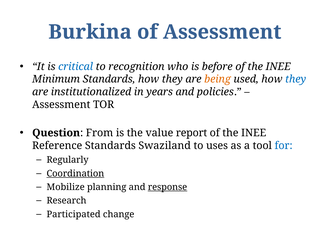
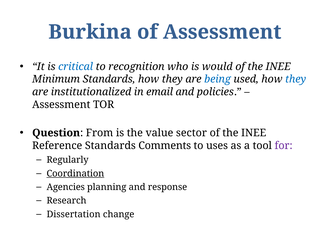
before: before -> would
being colour: orange -> blue
years: years -> email
report: report -> sector
Swaziland: Swaziland -> Comments
for colour: blue -> purple
Mobilize: Mobilize -> Agencies
response underline: present -> none
Participated: Participated -> Dissertation
